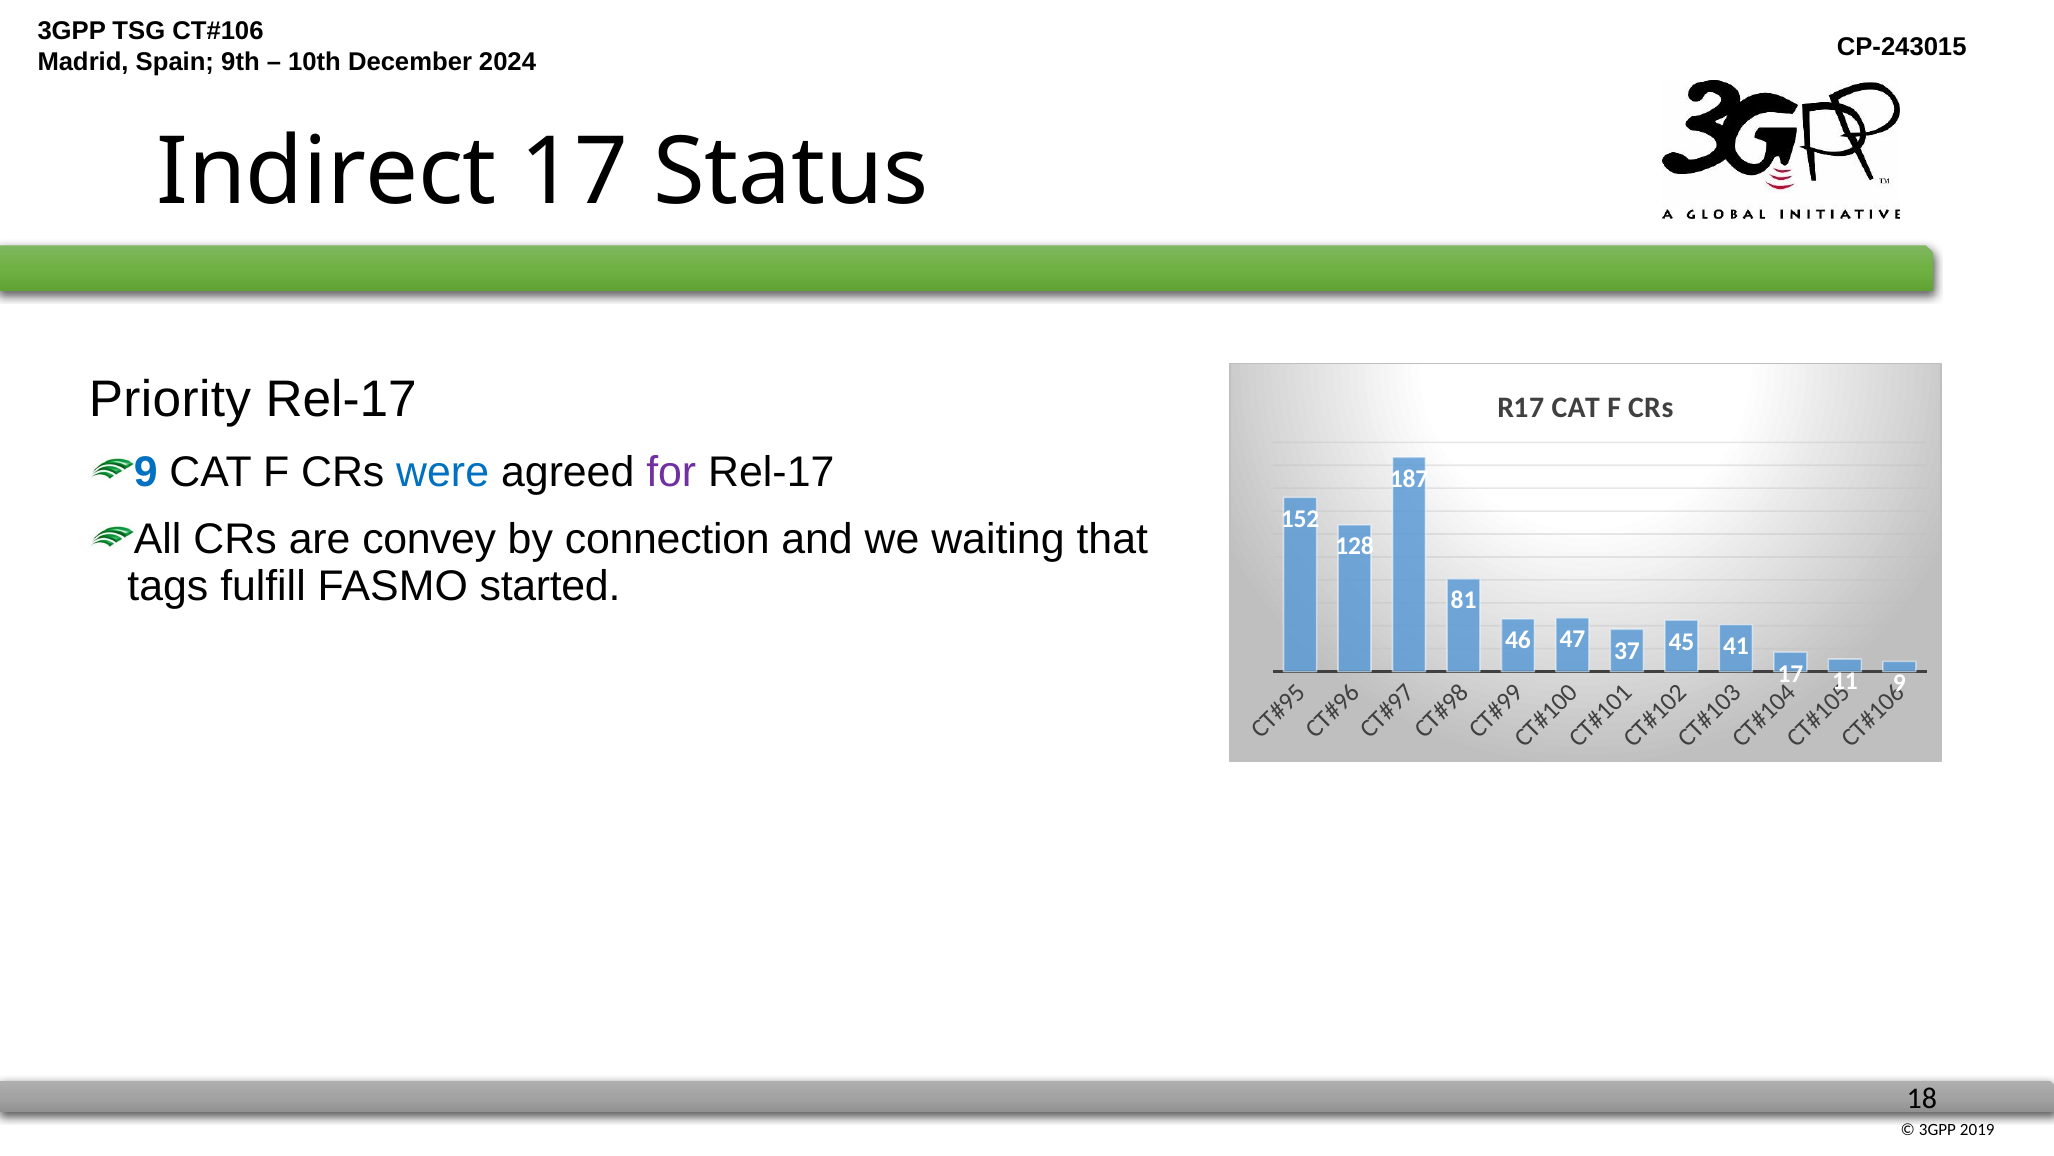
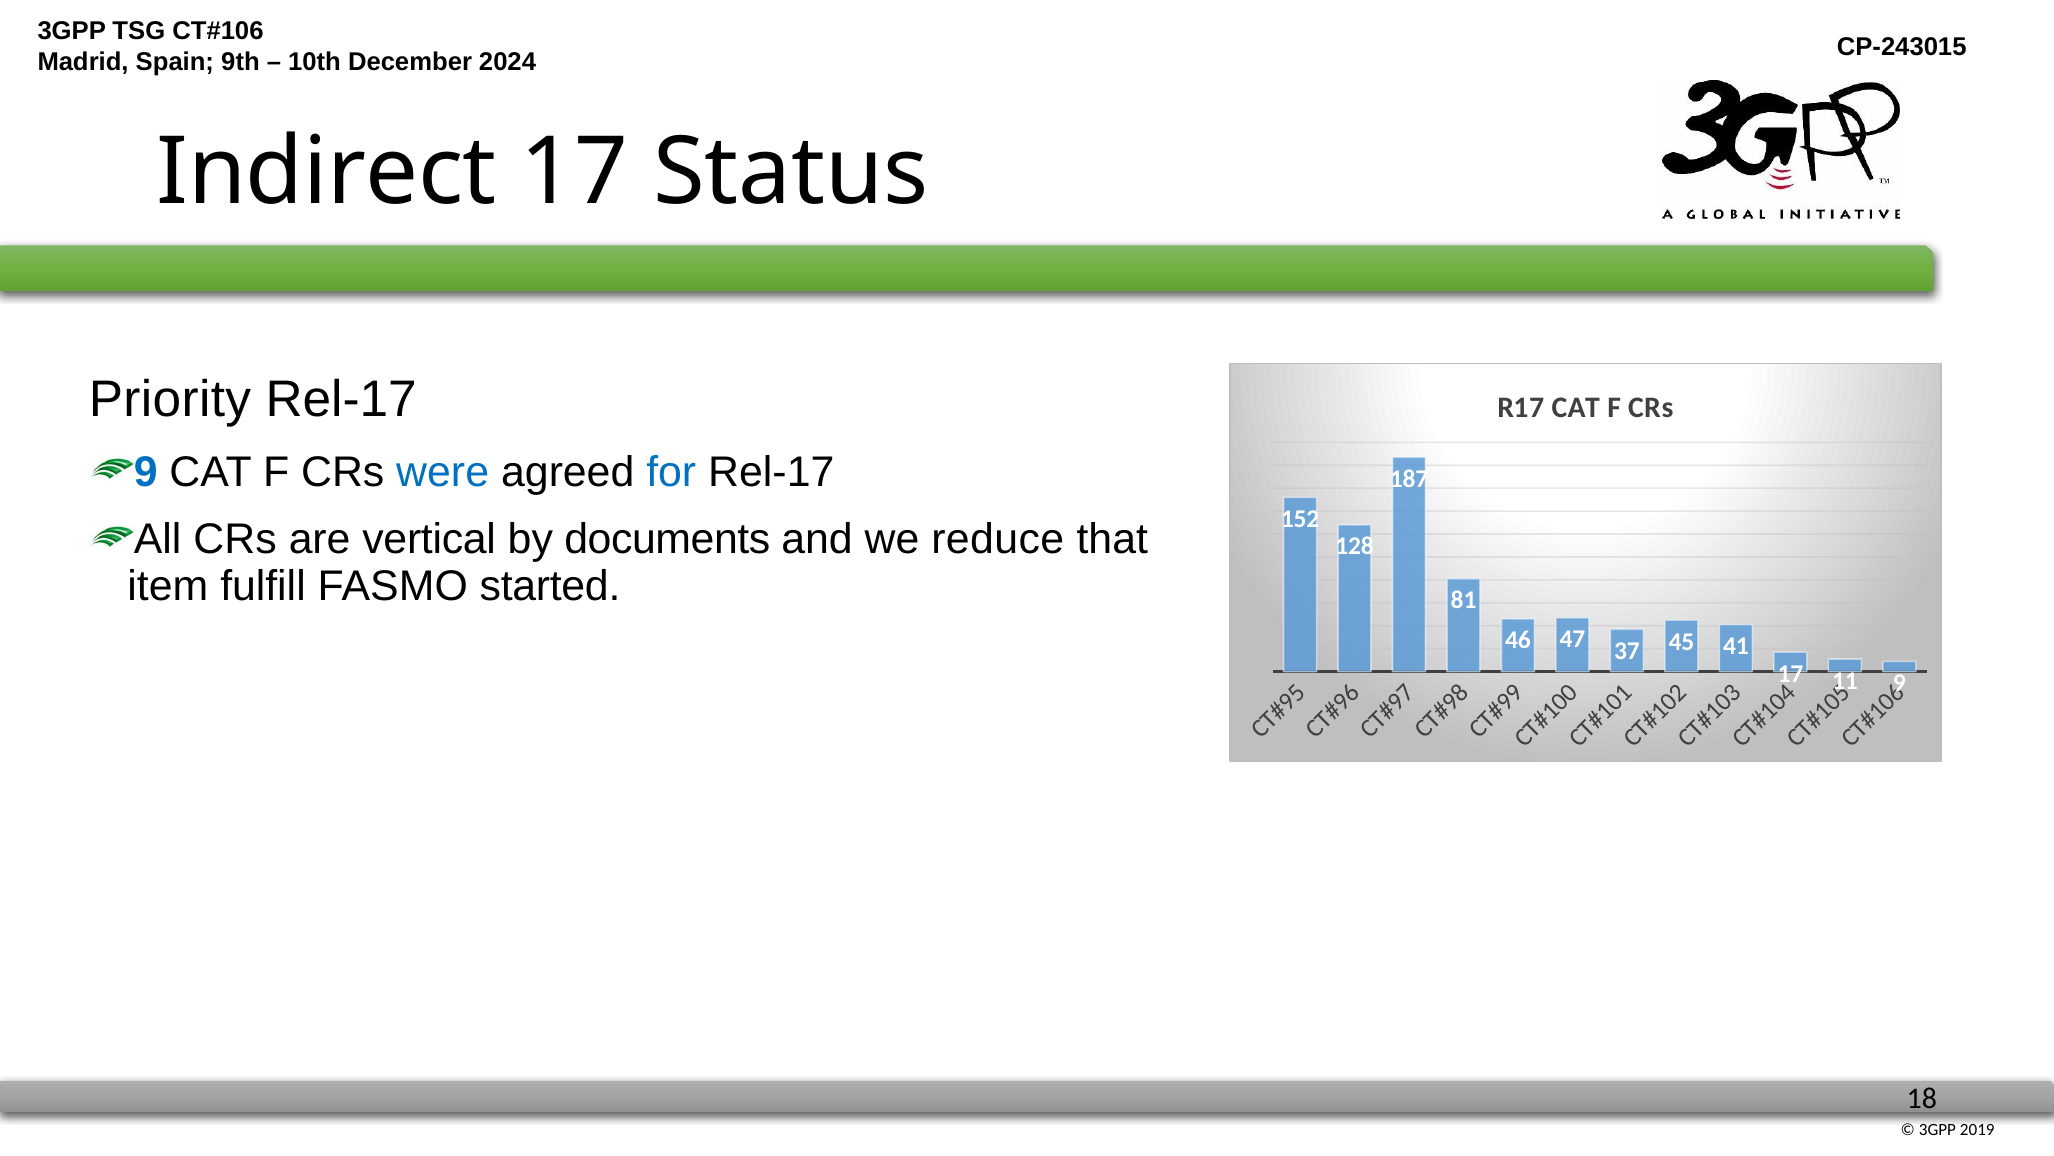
for colour: purple -> blue
convey: convey -> vertical
connection: connection -> documents
waiting: waiting -> reduce
tags: tags -> item
